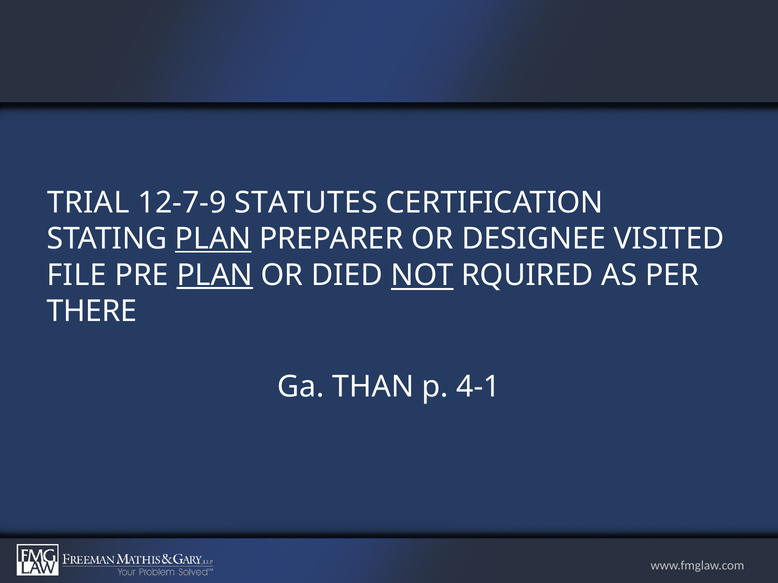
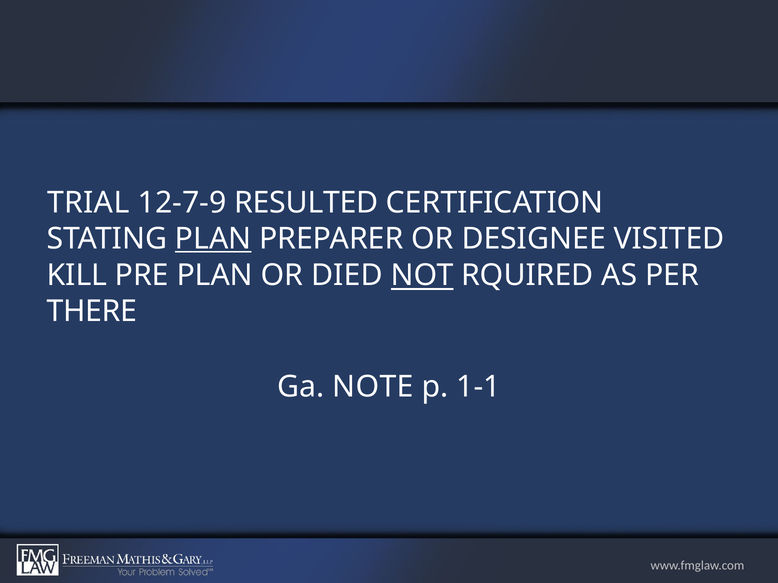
STATUTES: STATUTES -> RESULTED
FILE: FILE -> KILL
PLAN at (215, 275) underline: present -> none
THAN: THAN -> NOTE
4-1: 4-1 -> 1-1
